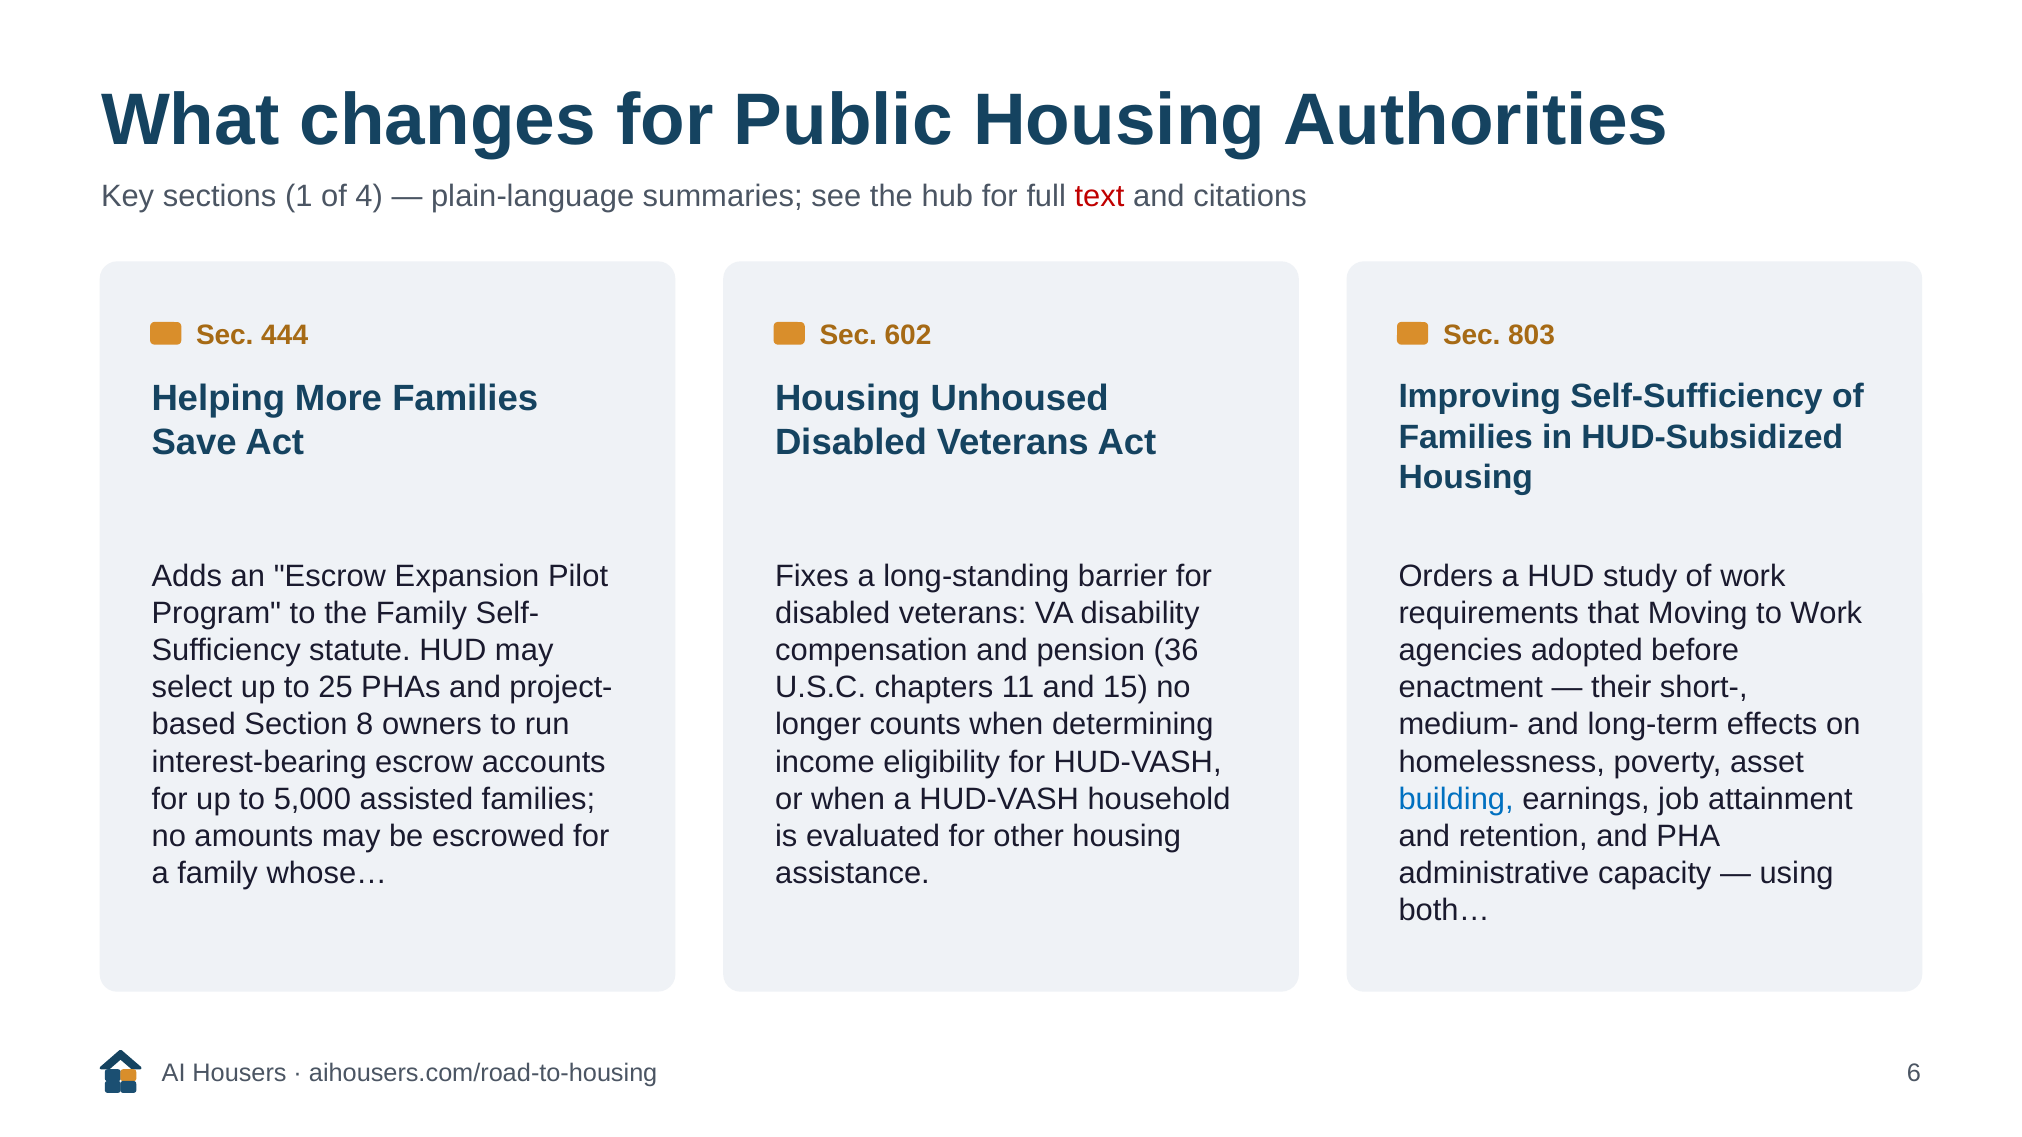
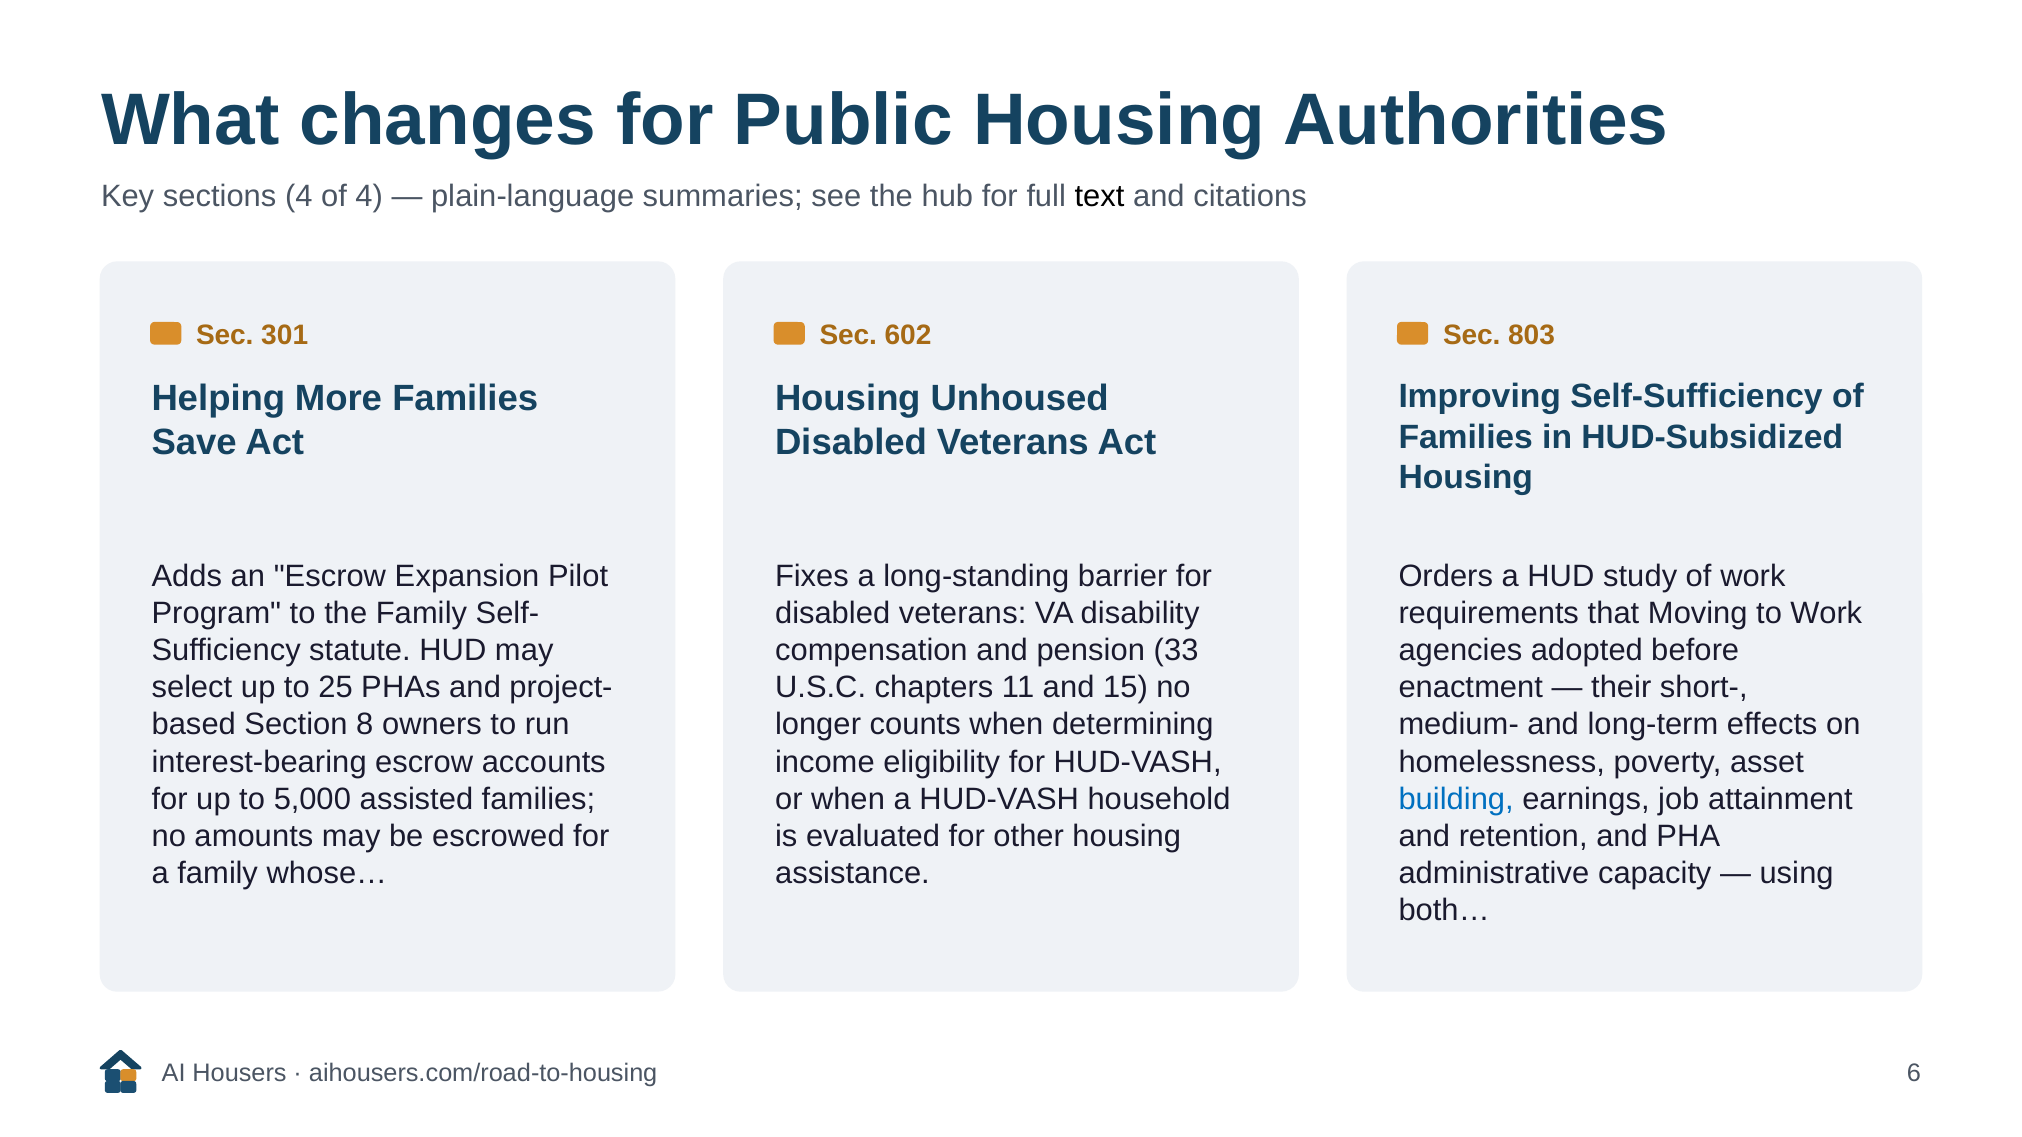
sections 1: 1 -> 4
text colour: red -> black
444: 444 -> 301
36: 36 -> 33
